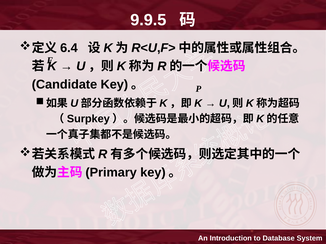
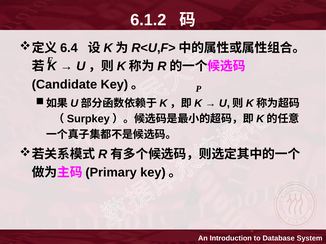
9.9.5: 9.9.5 -> 6.1.2
